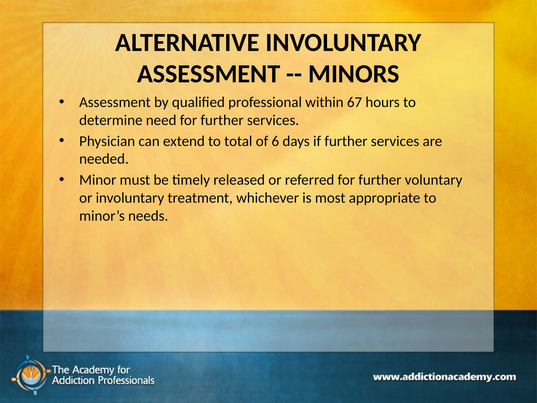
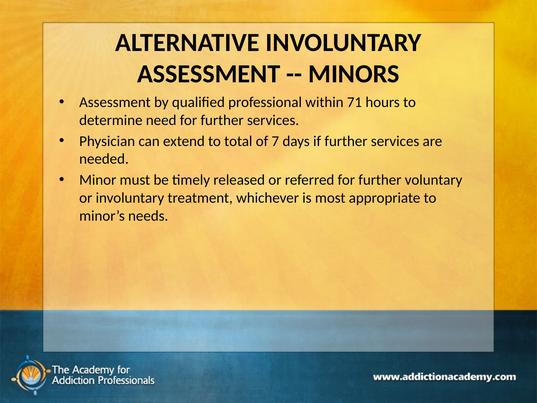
67: 67 -> 71
6: 6 -> 7
